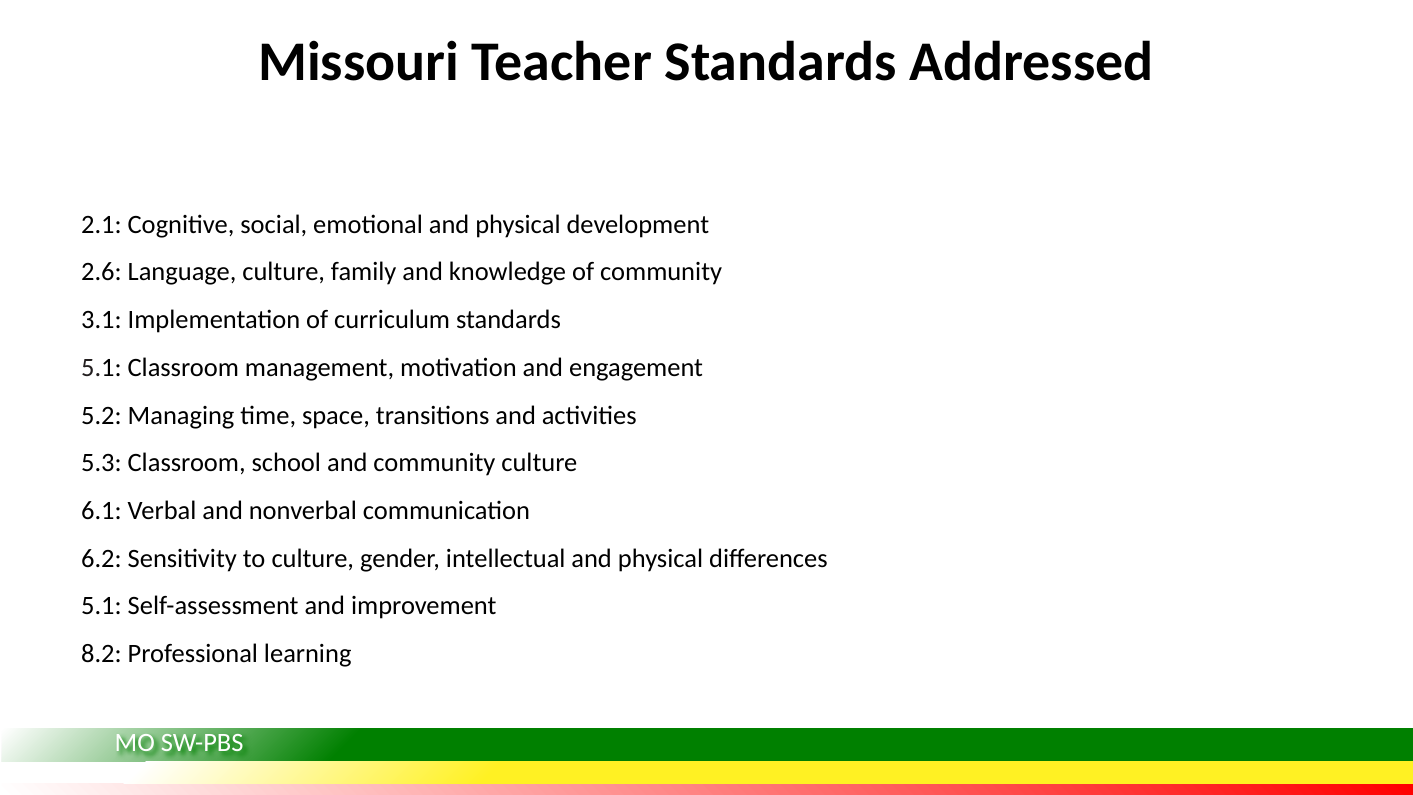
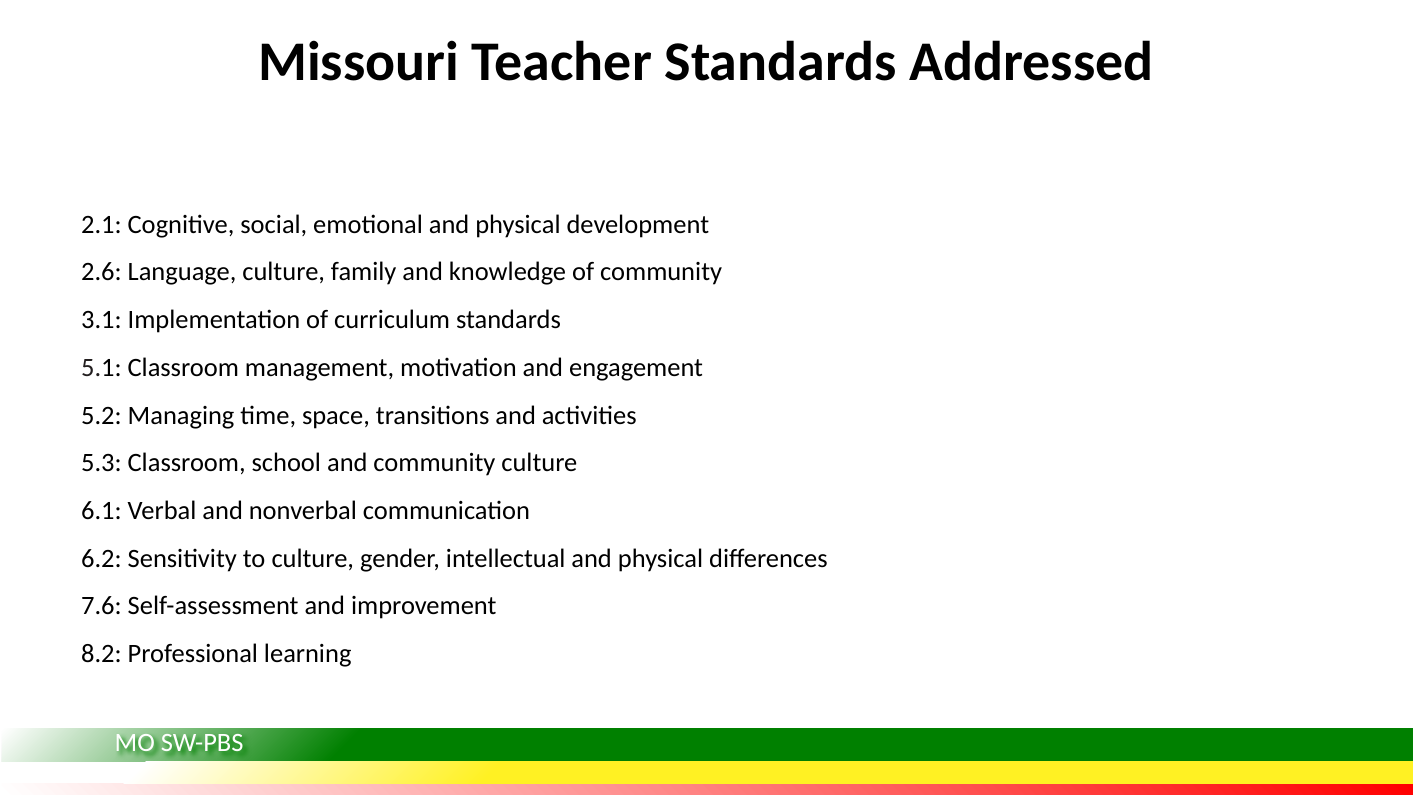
5.1 at (101, 606): 5.1 -> 7.6
